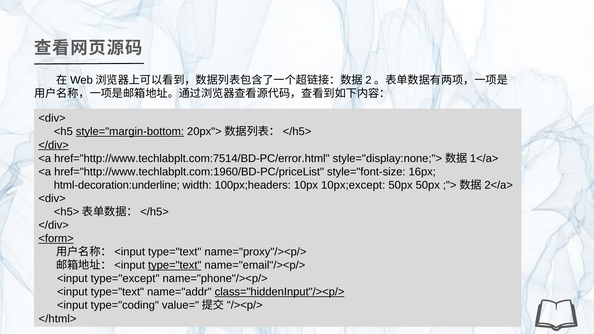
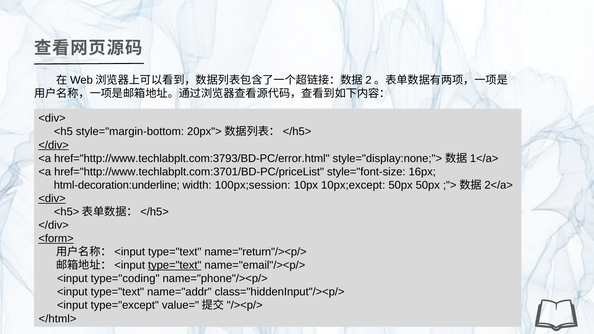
style="margin-bottom underline: present -> none
href="http://www.techlabplt.com:7514/BD-PC/error.html: href="http://www.techlabplt.com:7514/BD-PC/error.html -> href="http://www.techlabplt.com:3793/BD-PC/error.html
href="http://www.techlabplt.com:1960/BD-PC/priceList: href="http://www.techlabplt.com:1960/BD-PC/priceList -> href="http://www.techlabplt.com:3701/BD-PC/priceList
100px;headers: 100px;headers -> 100px;session
<div> at (52, 199) underline: none -> present
name="proxy"/><p/>: name="proxy"/><p/> -> name="return"/><p/>
type="except: type="except -> type="coding
class="hiddenInput"/><p/> underline: present -> none
type="coding: type="coding -> type="except
